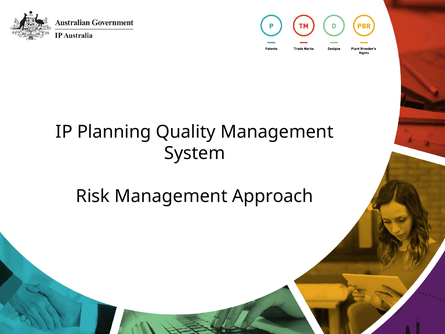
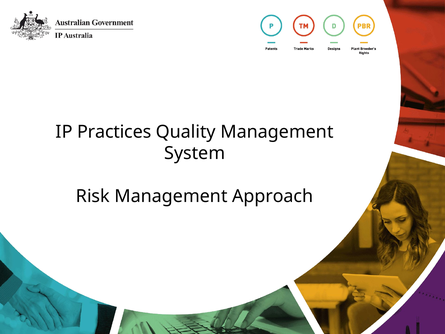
Planning: Planning -> Practices
